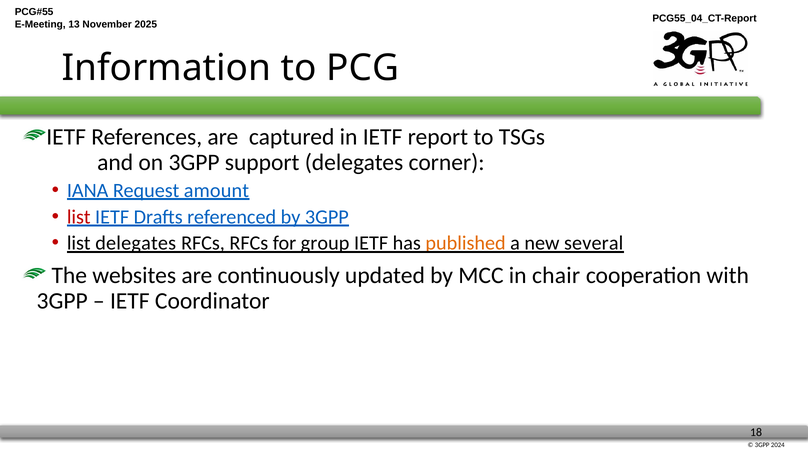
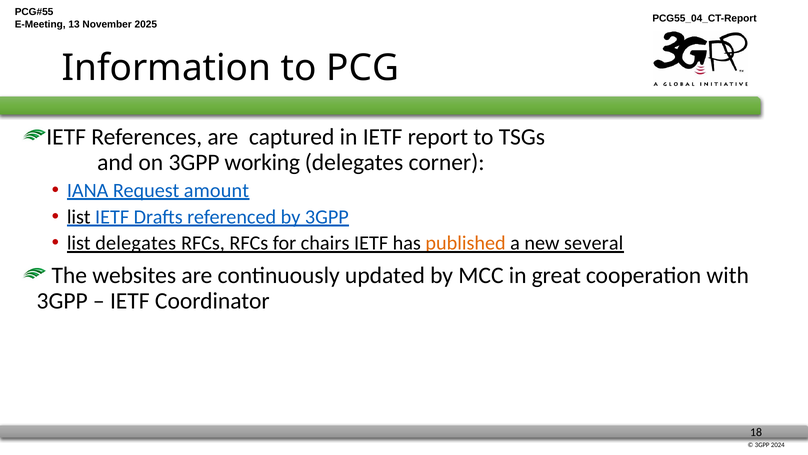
support: support -> working
list at (79, 217) colour: red -> black
group: group -> chairs
chair: chair -> great
